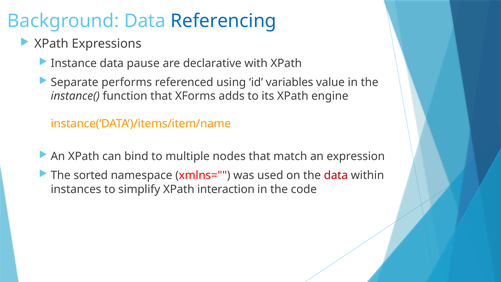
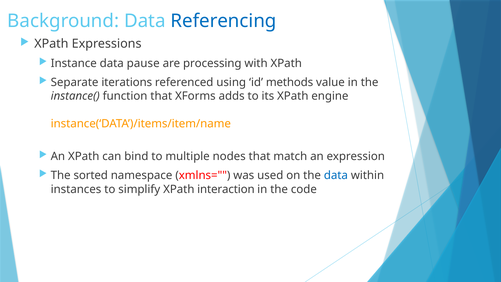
declarative: declarative -> processing
performs: performs -> iterations
variables: variables -> methods
data at (336, 175) colour: red -> blue
